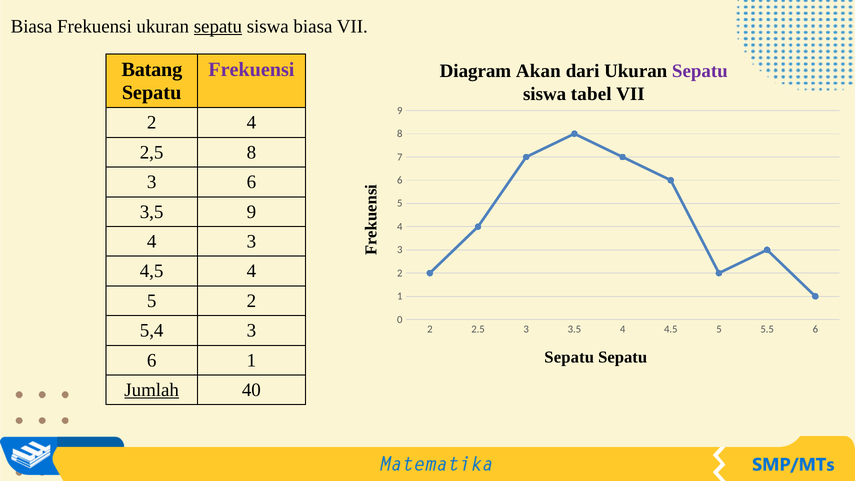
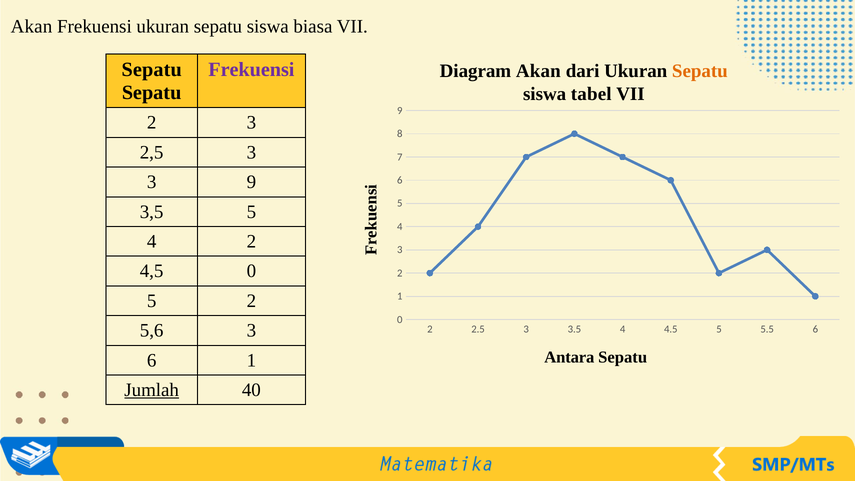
Biasa at (32, 26): Biasa -> Akan
sepatu at (218, 26) underline: present -> none
Batang at (152, 70): Batang -> Sepatu
Sepatu at (700, 71) colour: purple -> orange
4 at (251, 123): 4 -> 3
2,5 8: 8 -> 3
6 at (251, 182): 6 -> 9
3,5 9: 9 -> 5
4 3: 3 -> 2
4,5 4: 4 -> 0
5,4: 5,4 -> 5,6
Sepatu at (569, 357): Sepatu -> Antara
